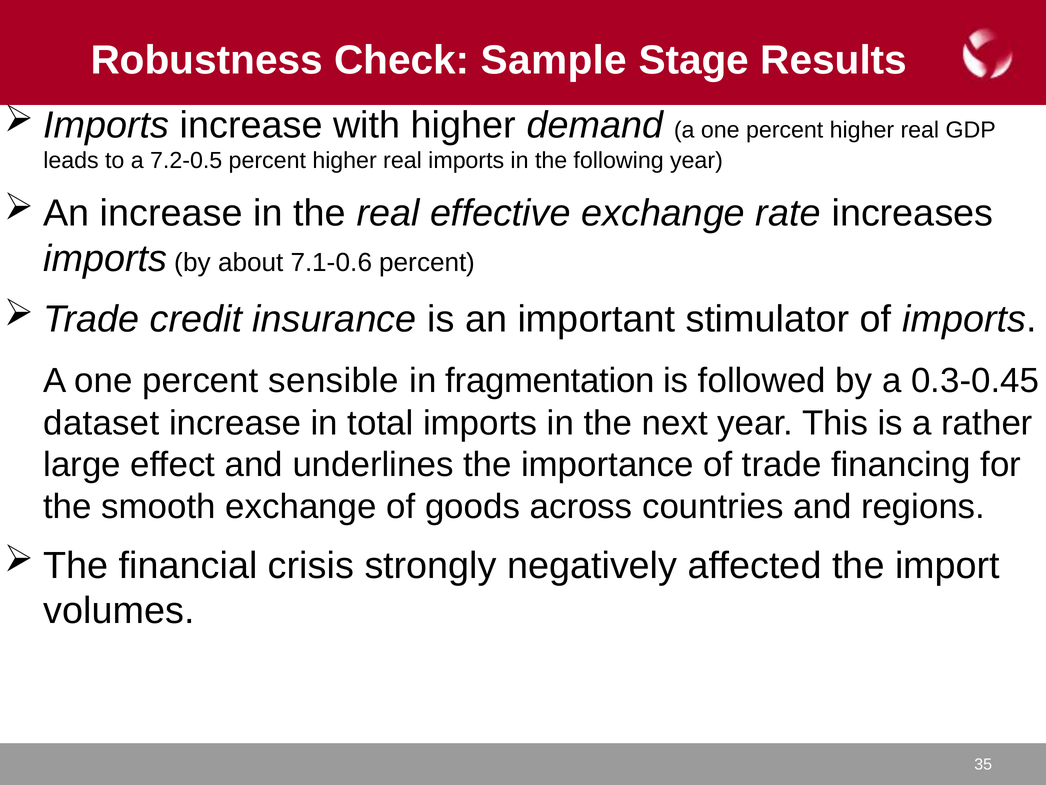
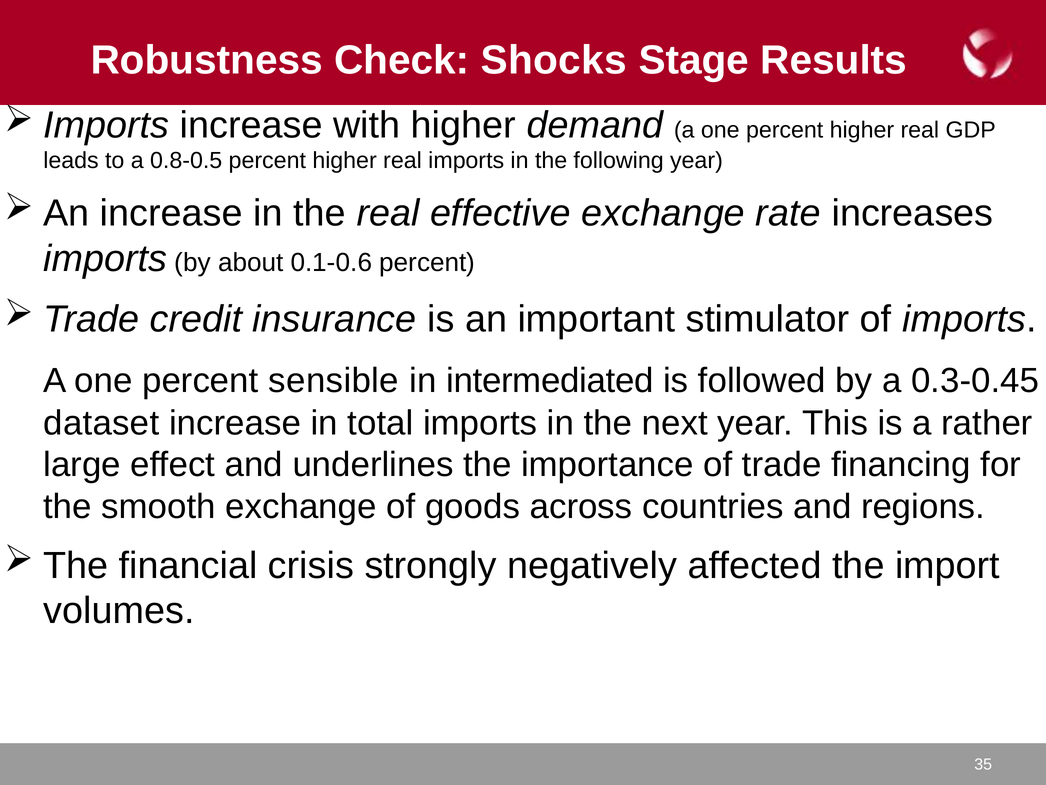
Sample: Sample -> Shocks
7.2-0.5: 7.2-0.5 -> 0.8-0.5
7.1-0.6: 7.1-0.6 -> 0.1-0.6
fragmentation: fragmentation -> intermediated
